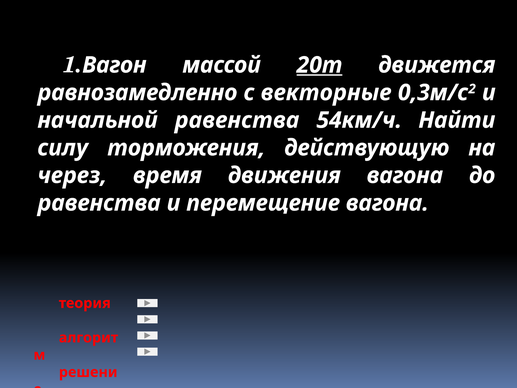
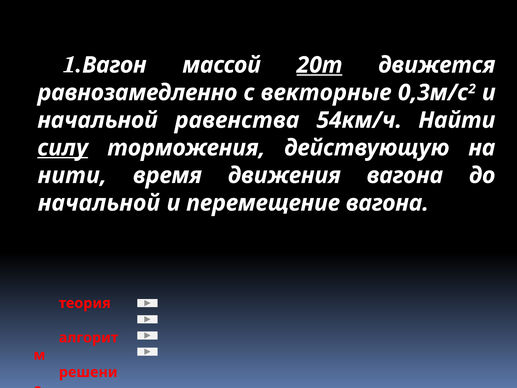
силу underline: none -> present
через: через -> нити
равенства at (99, 203): равенства -> начальной
